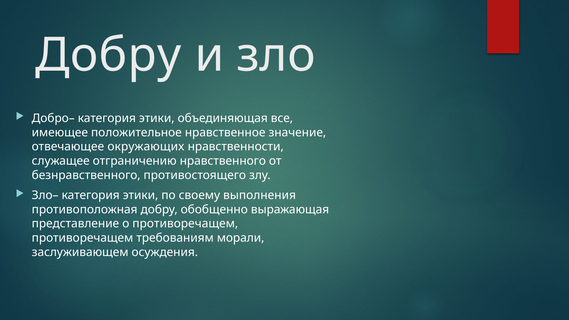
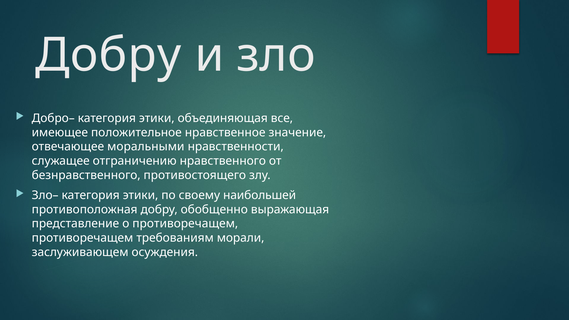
окружающих: окружающих -> моральными
выполнения: выполнения -> наибольшей
